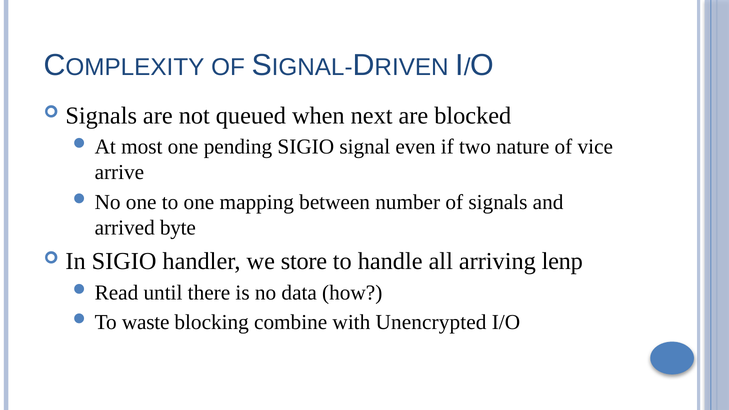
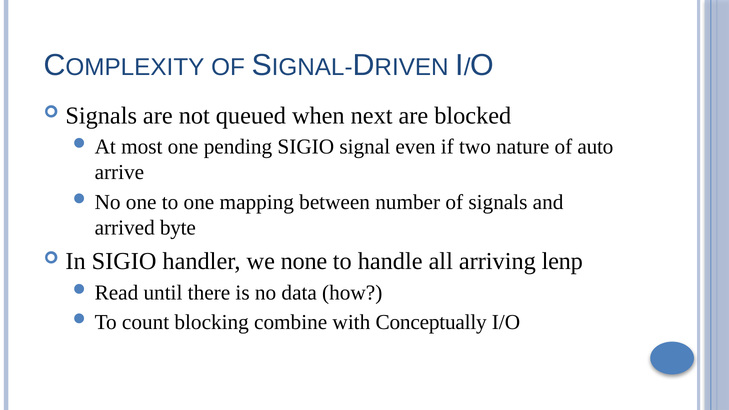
vice: vice -> auto
store: store -> none
waste: waste -> count
Unencrypted: Unencrypted -> Conceptually
